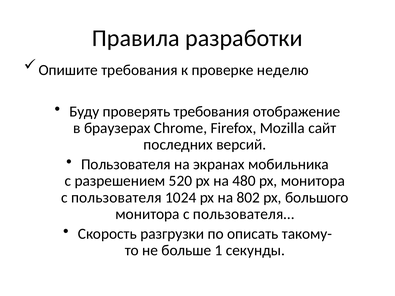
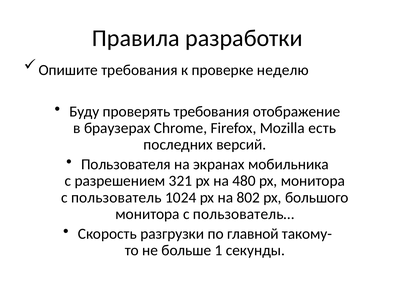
сайт: сайт -> есть
520: 520 -> 321
с пользователя: пользователя -> пользователь
пользователя…: пользователя… -> пользователь…
описать: описать -> главной
